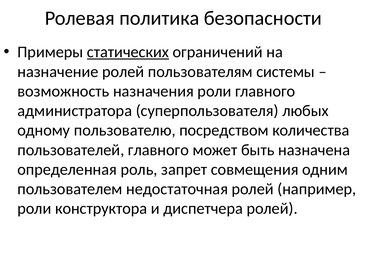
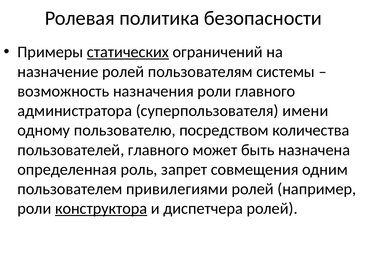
любых: любых -> имени
недостаточная: недостаточная -> привилегиями
конструктора underline: none -> present
